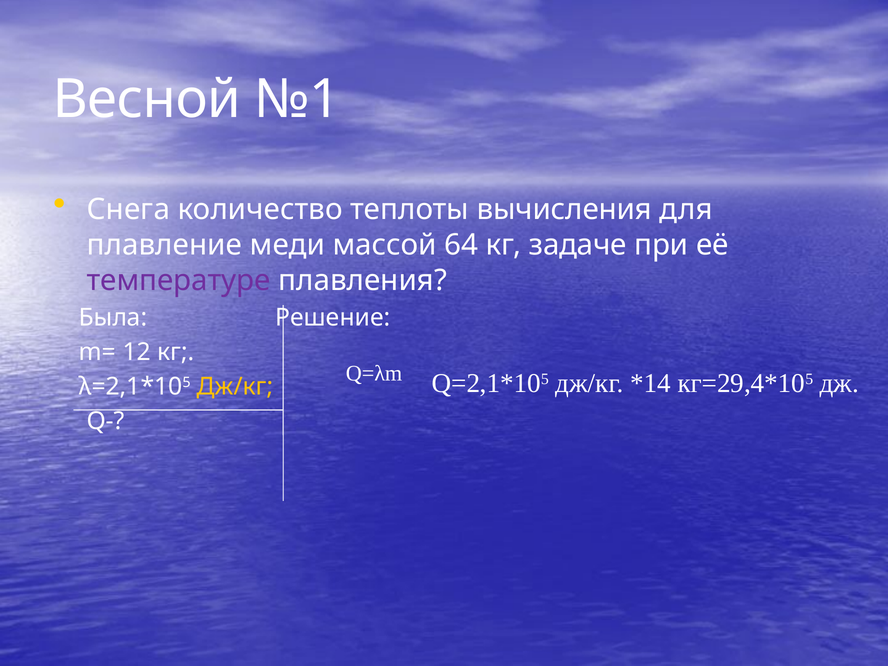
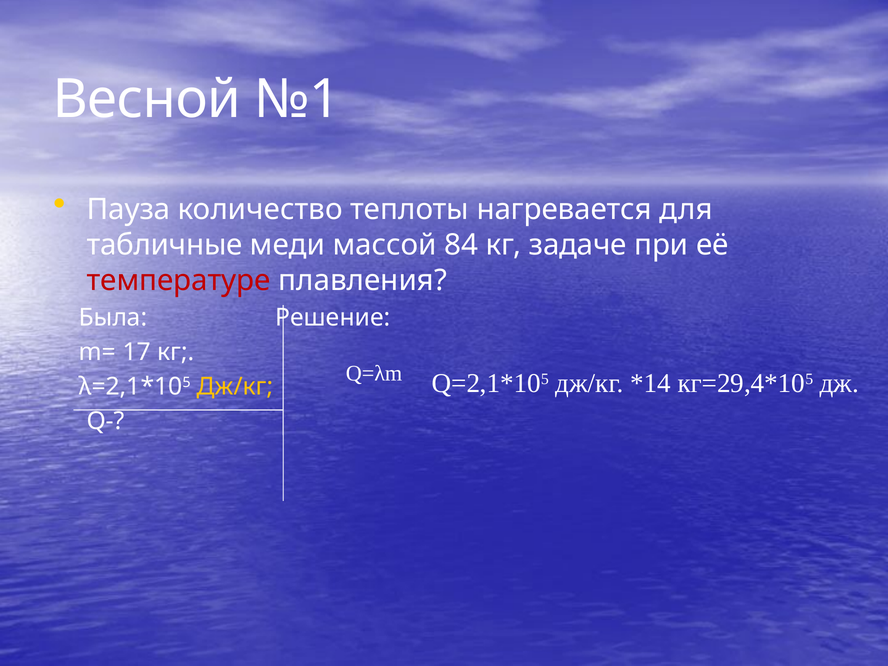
Снега: Снега -> Пауза
вычисления: вычисления -> нагревается
плавление: плавление -> табличные
64: 64 -> 84
температуре colour: purple -> red
12: 12 -> 17
